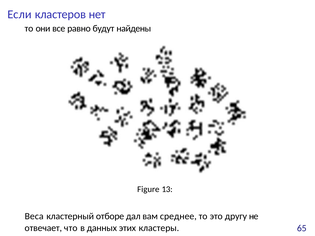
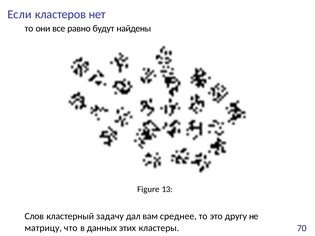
Веса: Веса -> Слов
отборе: отборе -> задачу
отвечает: отвечает -> матрицу
65: 65 -> 70
